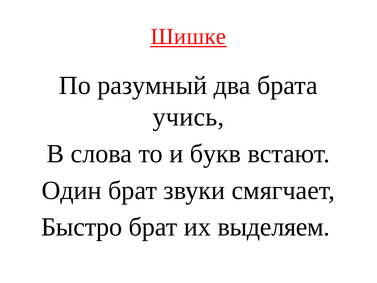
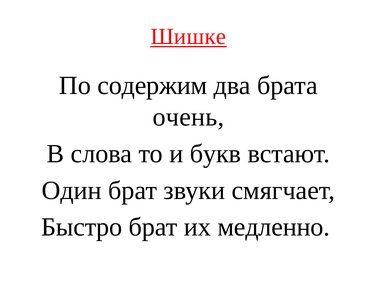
разумный: разумный -> содержим
учись: учись -> очень
выделяем: выделяем -> медленно
